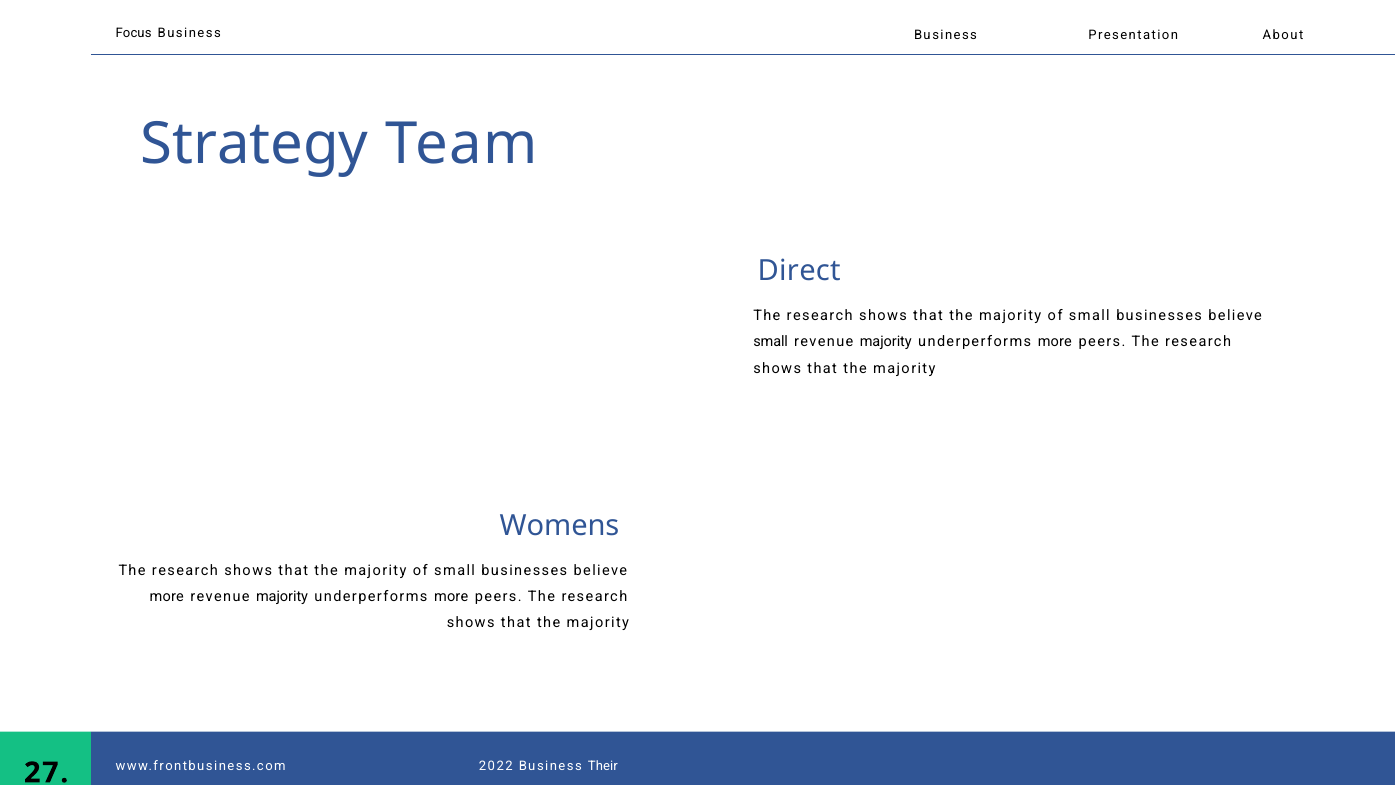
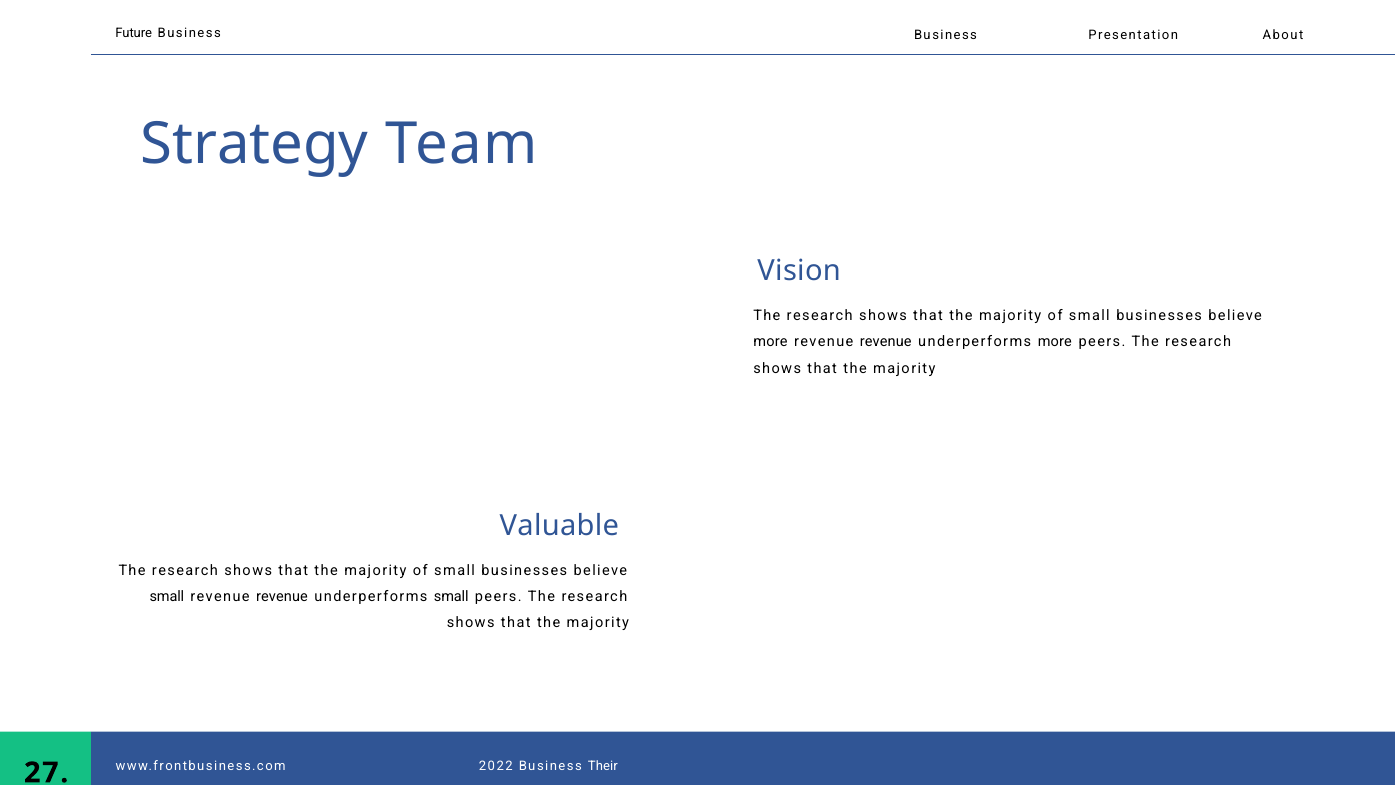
Focus: Focus -> Future
Direct: Direct -> Vision
small at (771, 342): small -> more
majority at (886, 342): majority -> revenue
Womens: Womens -> Valuable
more at (167, 596): more -> small
majority at (282, 596): majority -> revenue
more at (451, 596): more -> small
